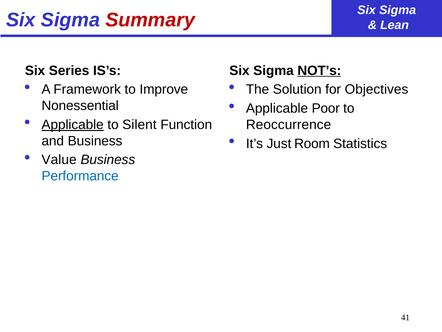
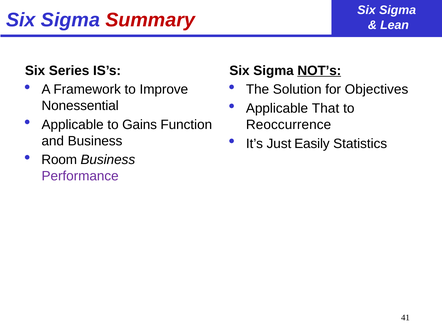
Poor: Poor -> That
Applicable at (73, 124) underline: present -> none
Silent: Silent -> Gains
Room: Room -> Easily
Value: Value -> Room
Performance colour: blue -> purple
